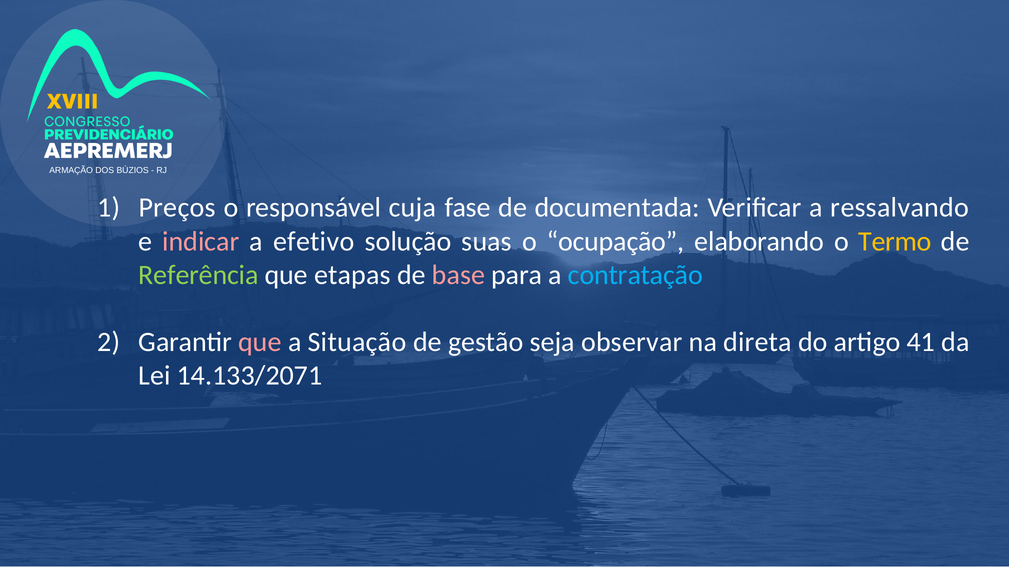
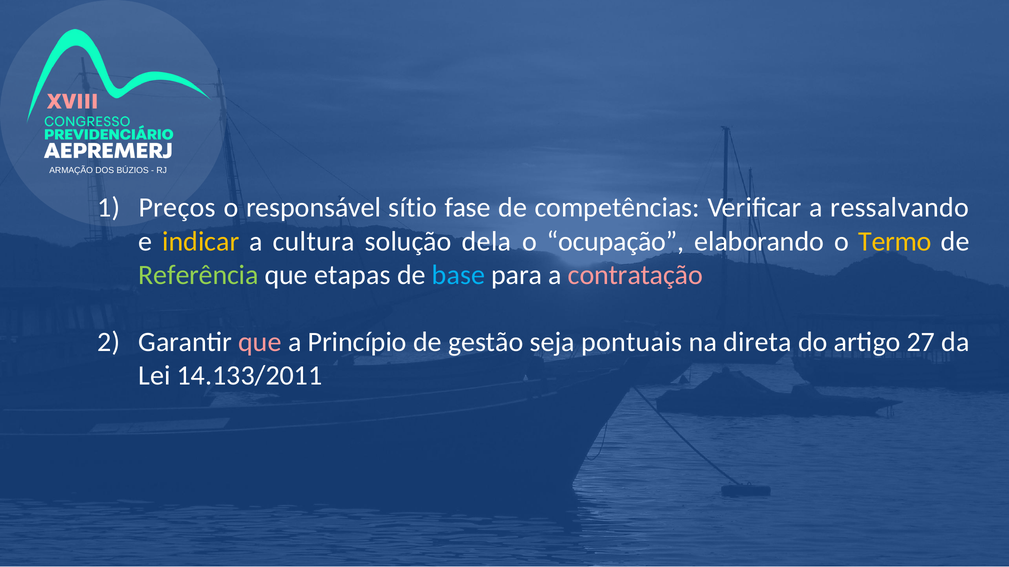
XVIII colour: yellow -> pink
cuja: cuja -> sítio
documentada: documentada -> competências
indicar colour: pink -> yellow
efetivo: efetivo -> cultura
suas: suas -> dela
base colour: pink -> light blue
contratação colour: light blue -> pink
Situação: Situação -> Princípio
observar: observar -> pontuais
41: 41 -> 27
14.133/2071: 14.133/2071 -> 14.133/2011
